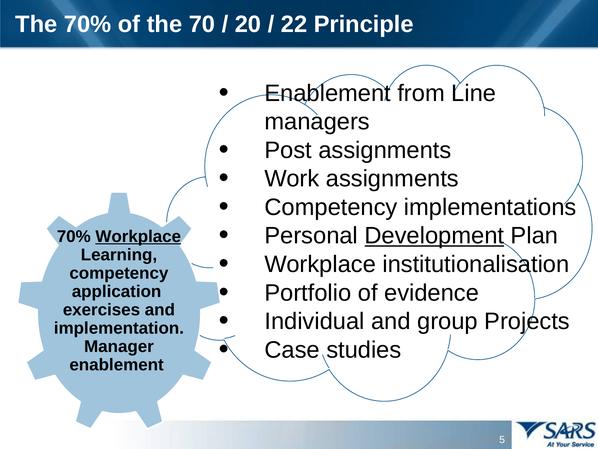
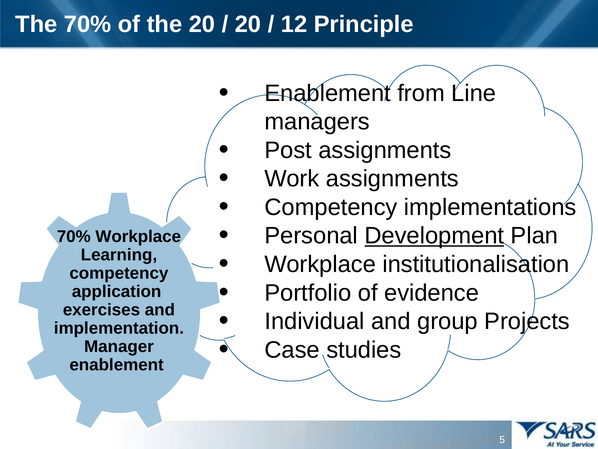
the 70: 70 -> 20
22: 22 -> 12
Workplace at (138, 236) underline: present -> none
